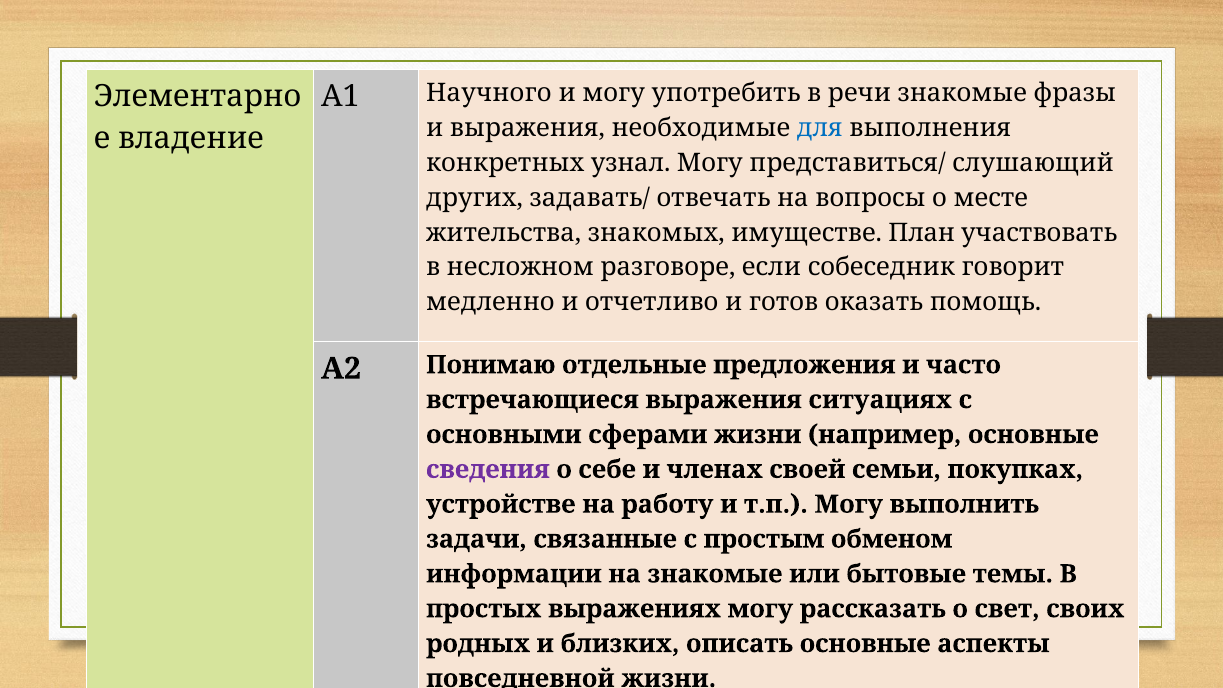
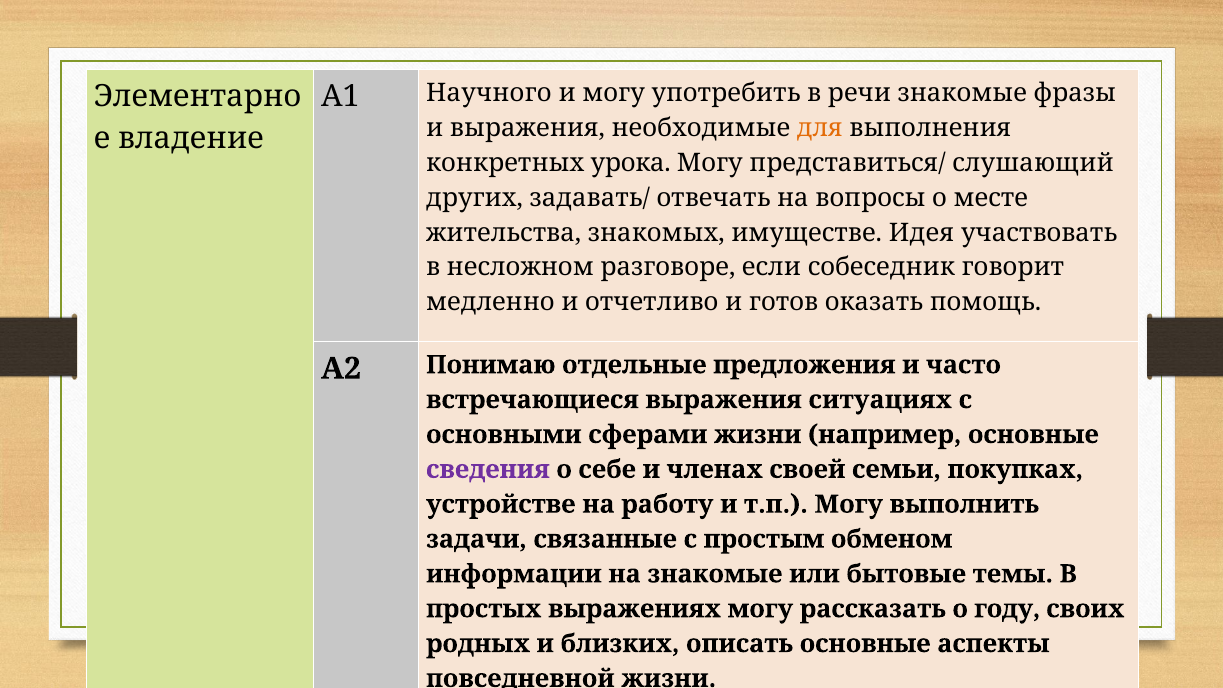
для colour: blue -> orange
узнал: узнал -> урока
План: План -> Идея
свет: свет -> году
